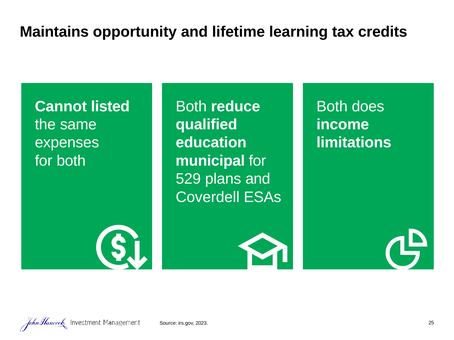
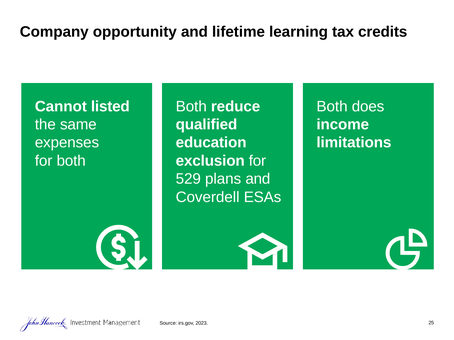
Maintains: Maintains -> Company
municipal: municipal -> exclusion
